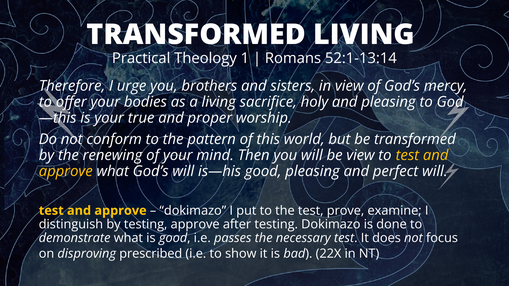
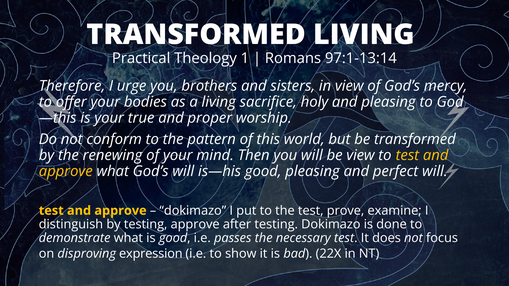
52:1-13:14: 52:1-13:14 -> 97:1-13:14
prescribed: prescribed -> expression
